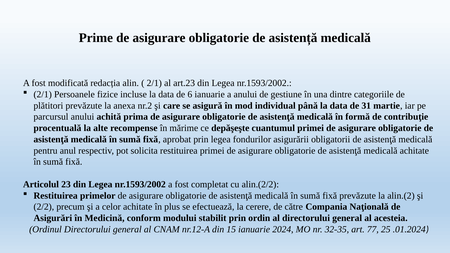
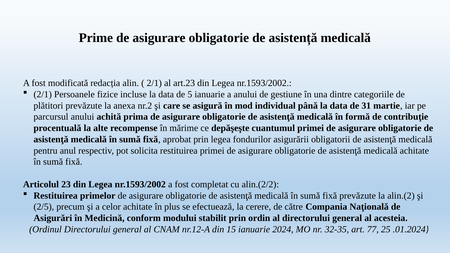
6: 6 -> 5
2/2: 2/2 -> 2/5
